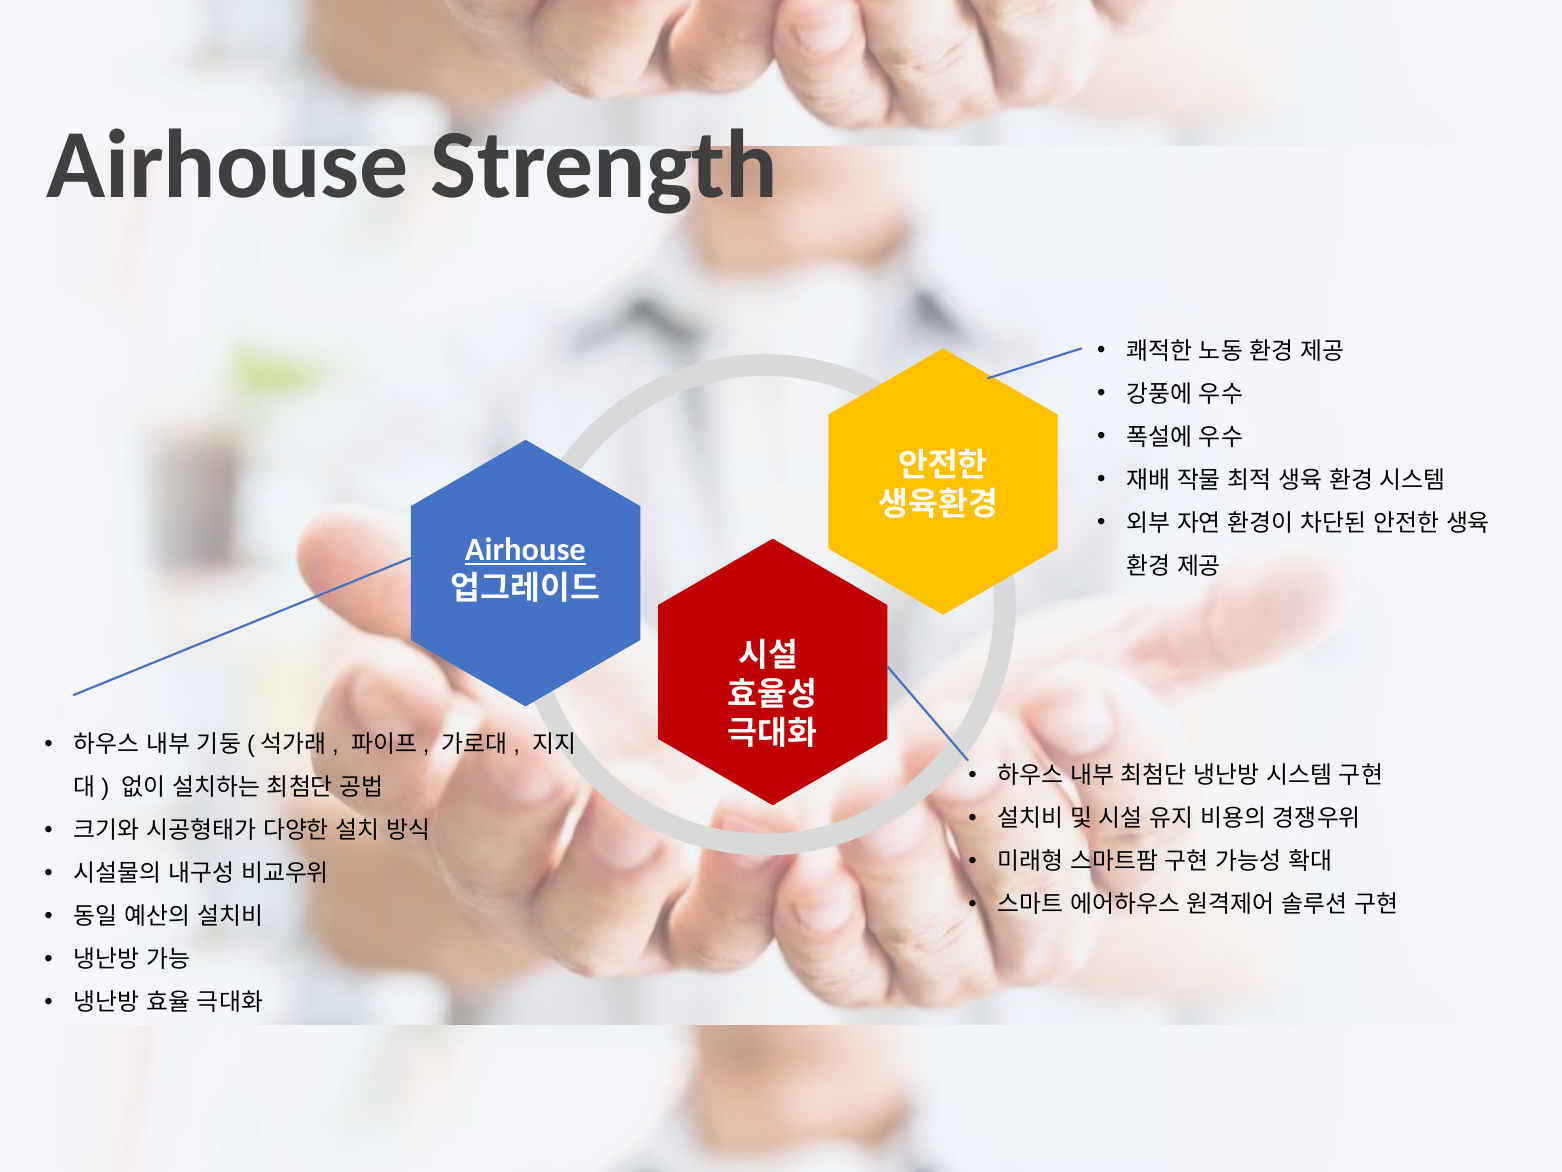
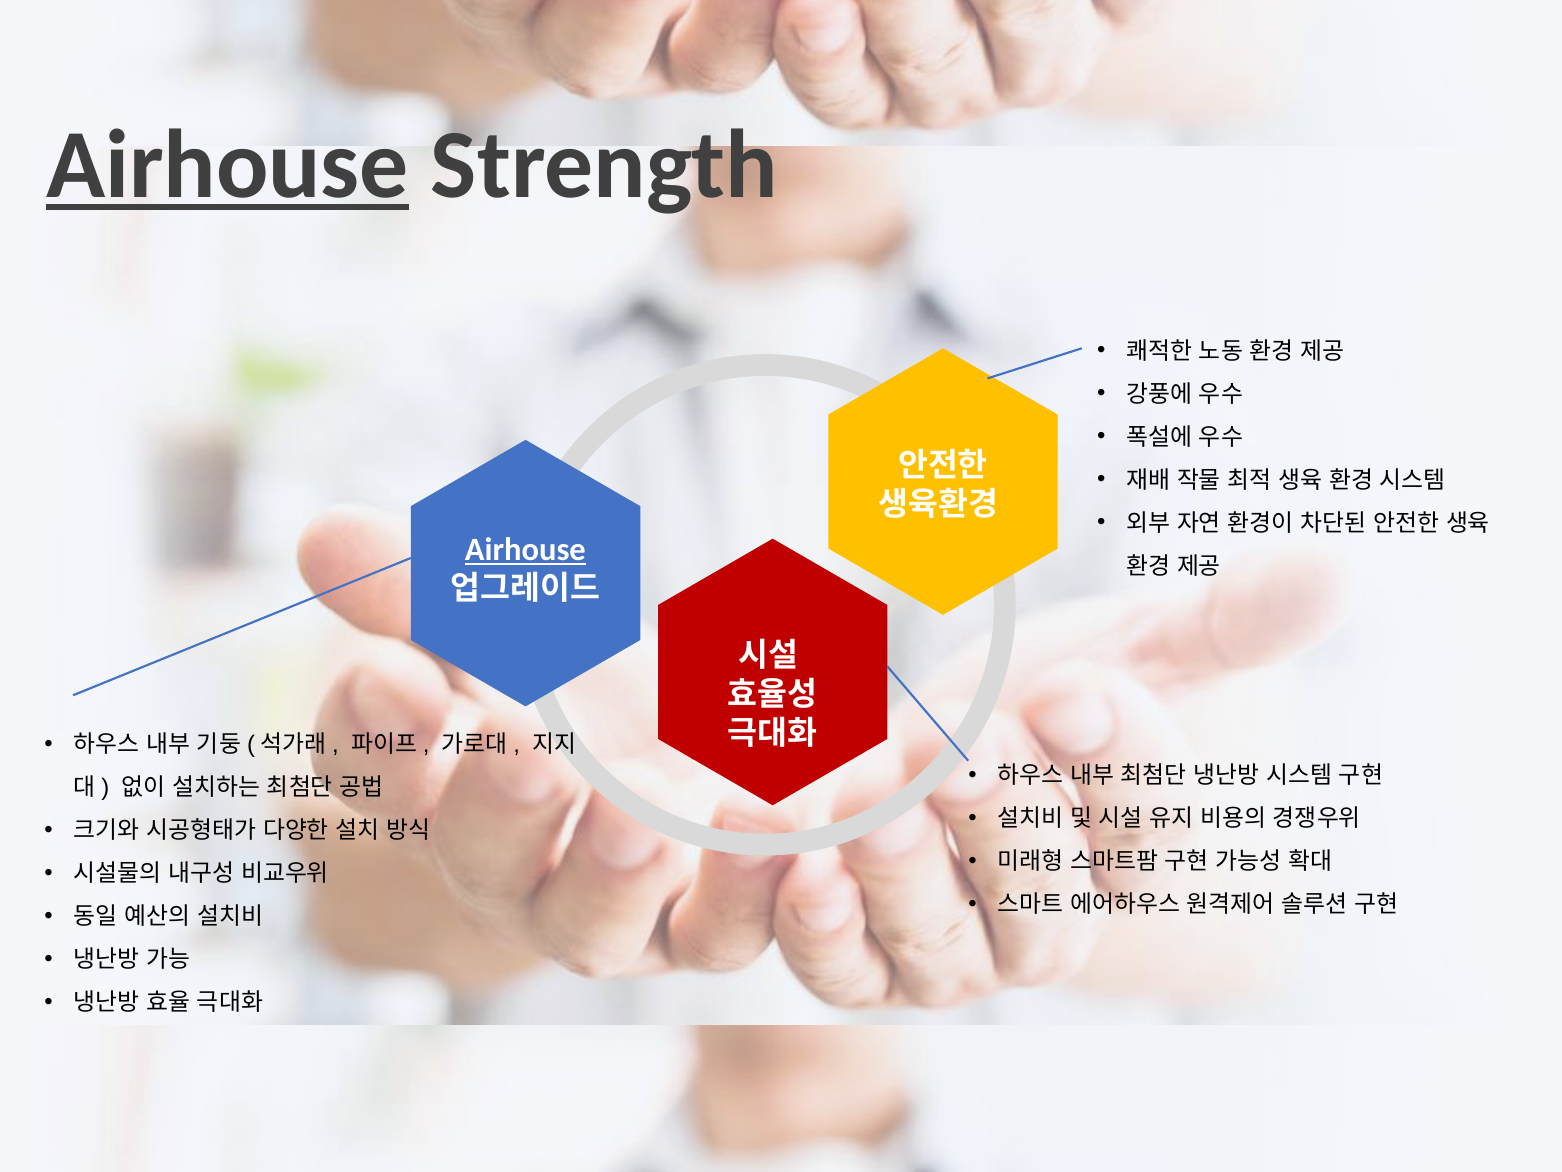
Airhouse at (228, 165) underline: none -> present
